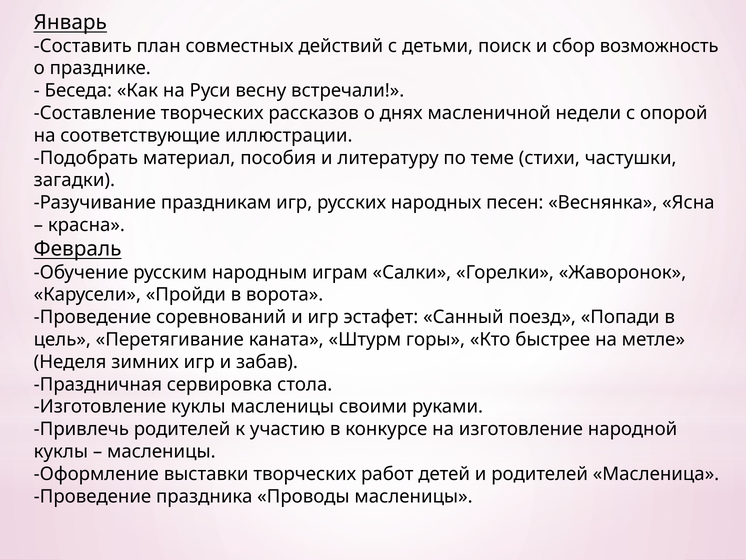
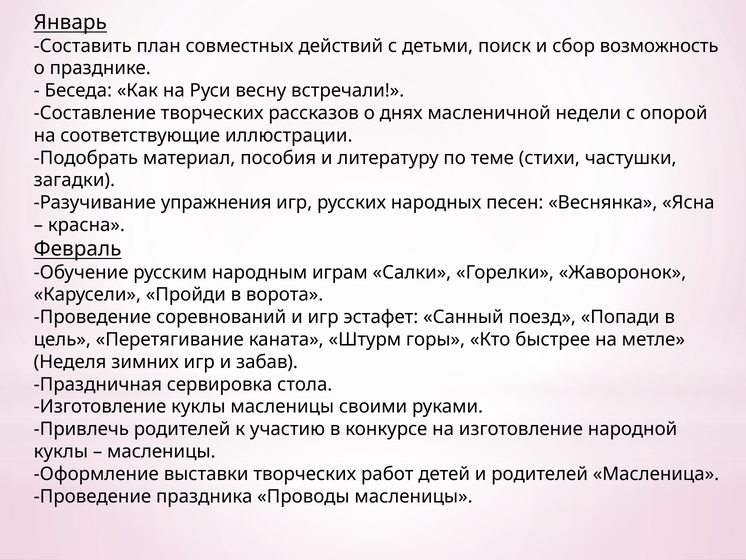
праздникам: праздникам -> упражнения
